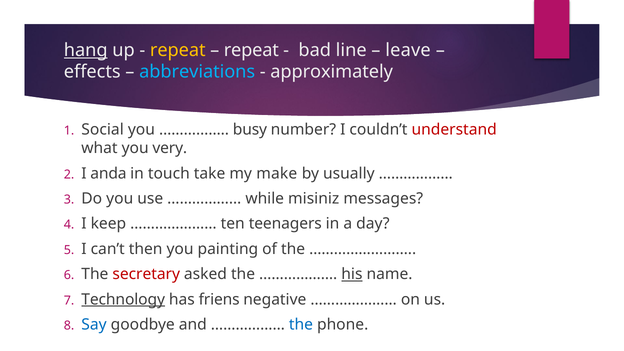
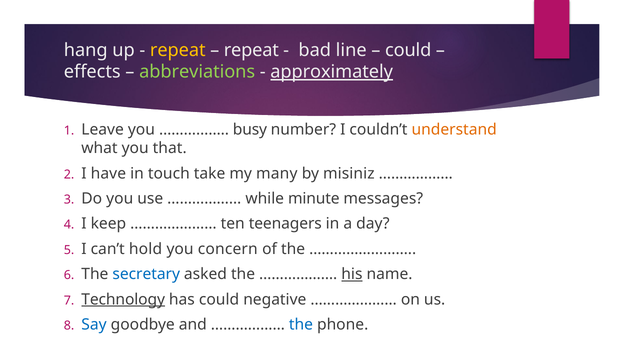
hang underline: present -> none
leave at (408, 50): leave -> could
abbreviations colour: light blue -> light green
approximately underline: none -> present
Social: Social -> Leave
understand colour: red -> orange
very: very -> that
anda: anda -> have
make: make -> many
usually: usually -> misiniz
misiniz: misiniz -> minute
then: then -> hold
painting: painting -> concern
secretary colour: red -> blue
has friens: friens -> could
